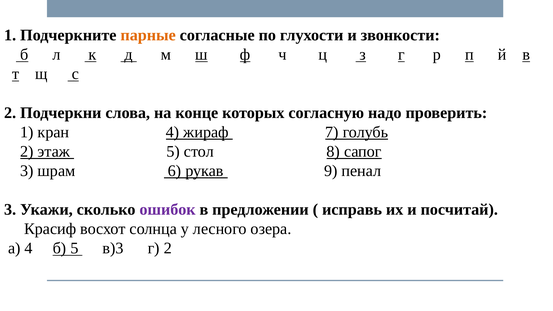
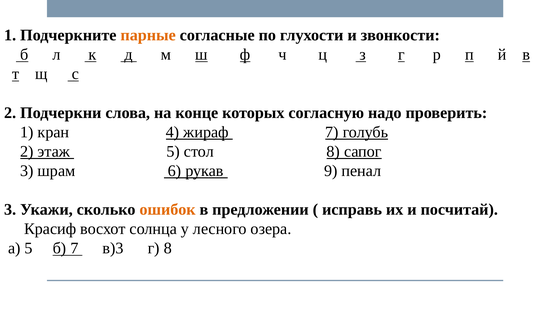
ошибок colour: purple -> orange
а 4: 4 -> 5
б 5: 5 -> 7
г 2: 2 -> 8
